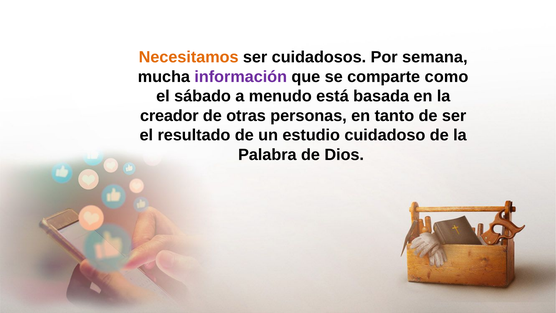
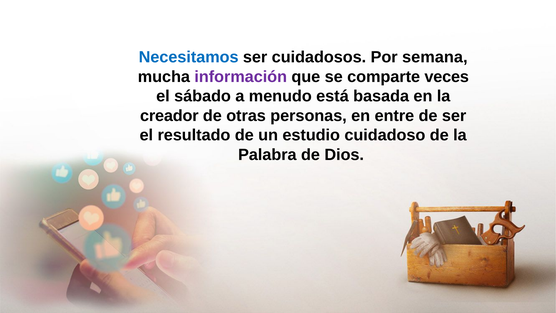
Necesitamos colour: orange -> blue
como: como -> veces
tanto: tanto -> entre
